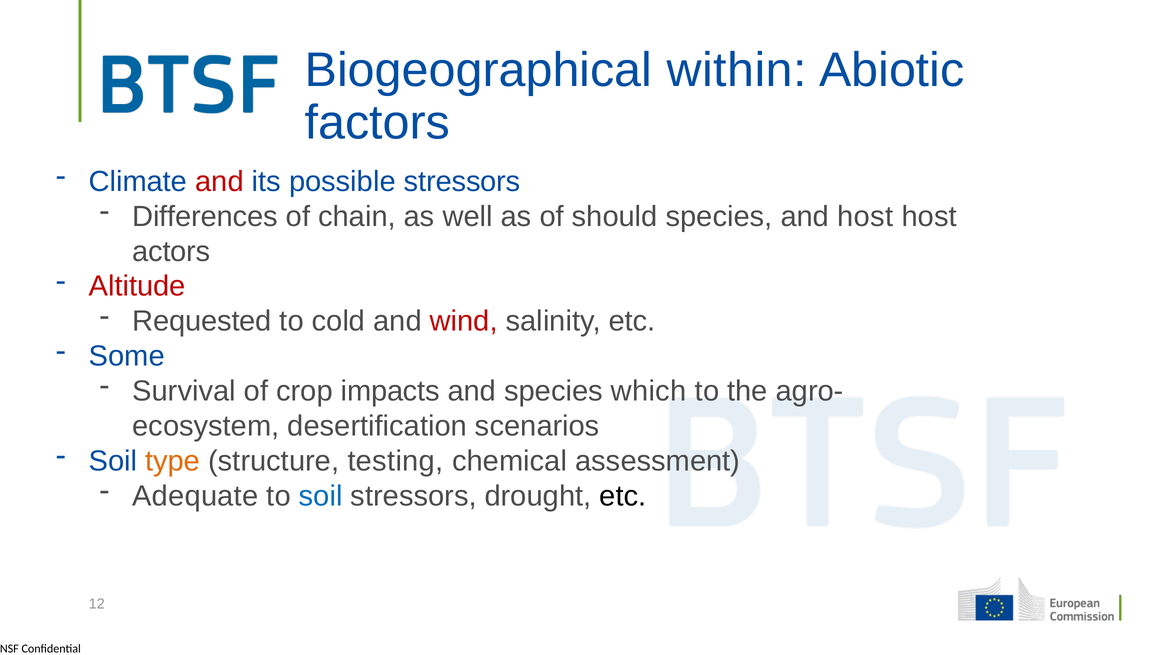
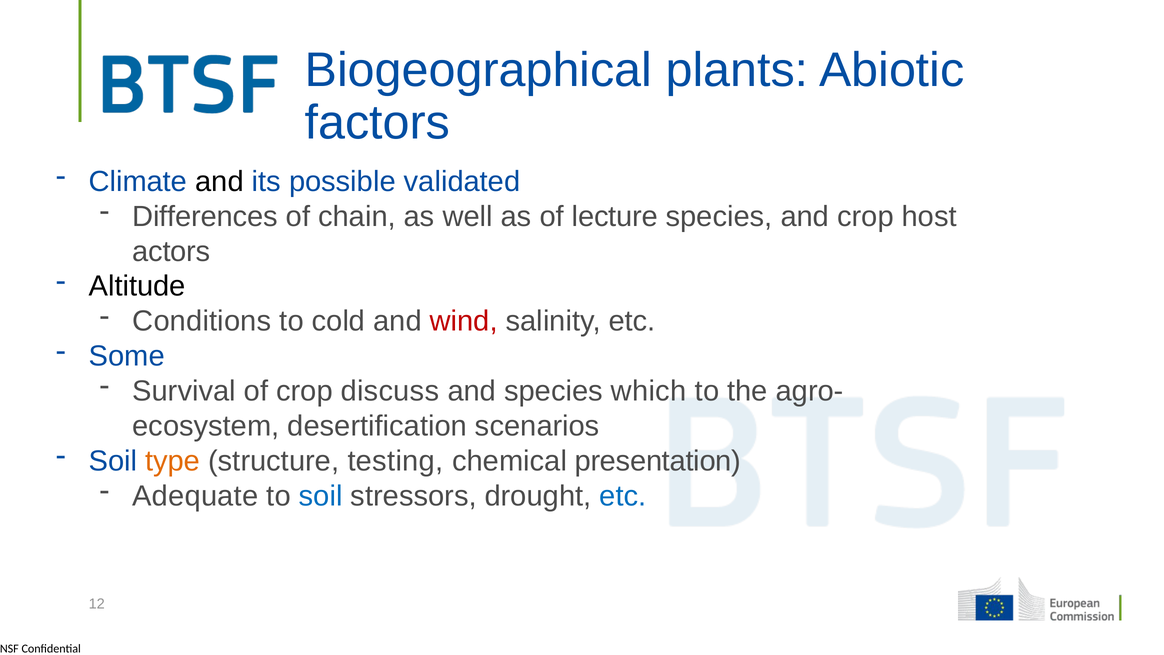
within: within -> plants
and at (220, 181) colour: red -> black
possible stressors: stressors -> validated
should: should -> lecture
and host: host -> crop
Altitude colour: red -> black
Requested: Requested -> Conditions
impacts: impacts -> discuss
assessment: assessment -> presentation
etc at (623, 496) colour: black -> blue
